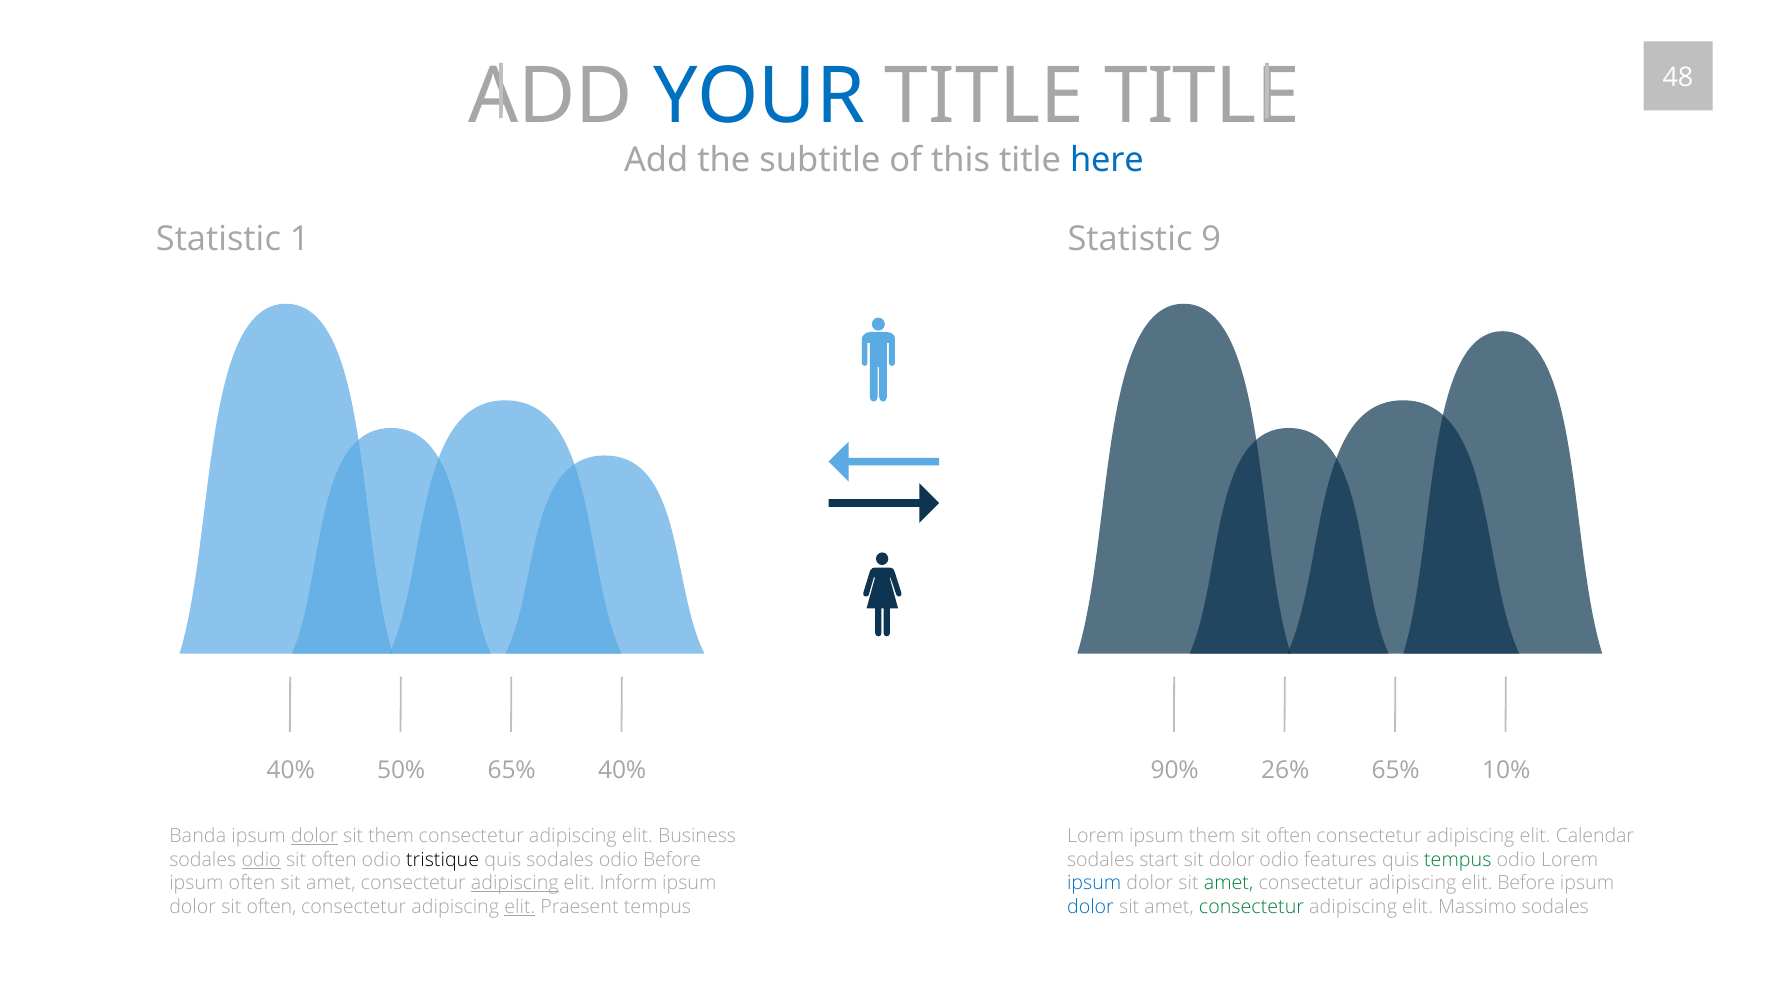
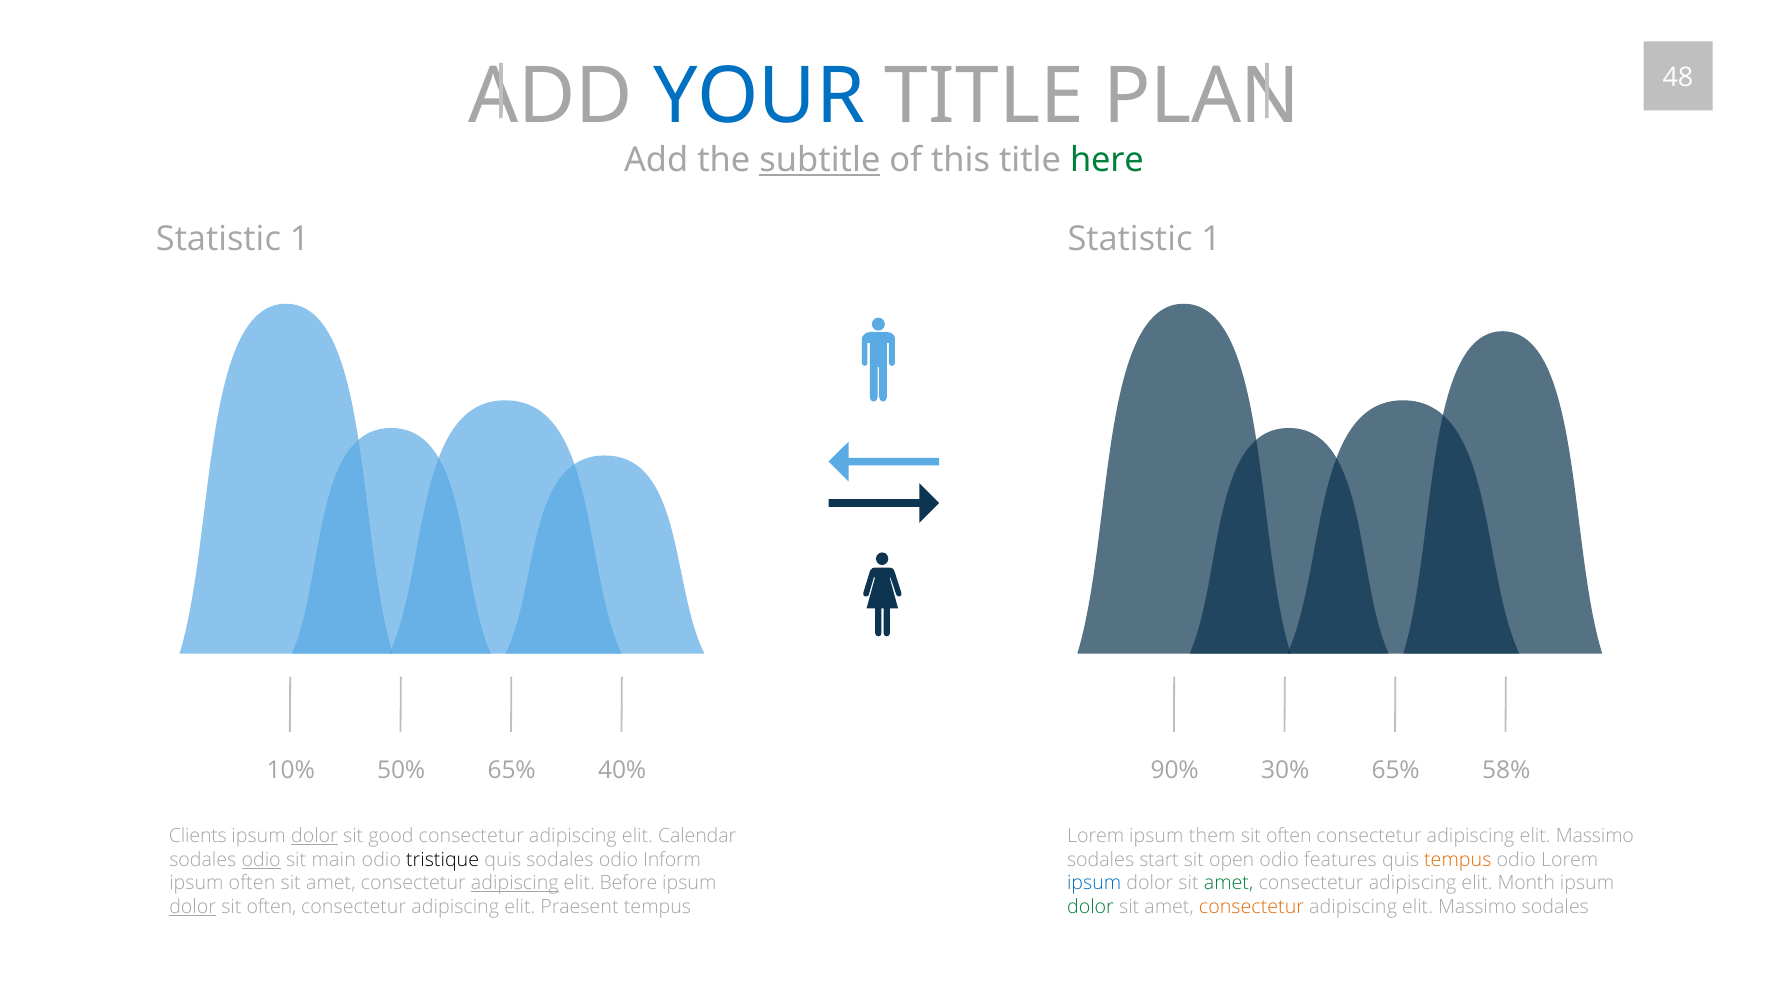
TITLE TITLE: TITLE -> PLAN
subtitle underline: none -> present
here colour: blue -> green
9 at (1211, 239): 9 -> 1
40% at (291, 771): 40% -> 10%
26%: 26% -> 30%
10%: 10% -> 58%
Banda: Banda -> Clients
sit them: them -> good
Business: Business -> Calendar
Calendar at (1595, 837): Calendar -> Massimo
often at (334, 860): often -> main
odio Before: Before -> Inform
sit dolor: dolor -> open
tempus at (1458, 860) colour: green -> orange
Inform: Inform -> Before
elit Before: Before -> Month
dolor at (193, 907) underline: none -> present
elit at (520, 907) underline: present -> none
dolor at (1090, 907) colour: blue -> green
consectetur at (1251, 907) colour: green -> orange
